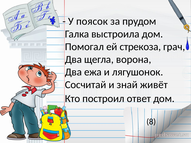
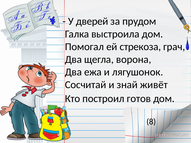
поясок: поясок -> дверей
ответ: ответ -> готов
